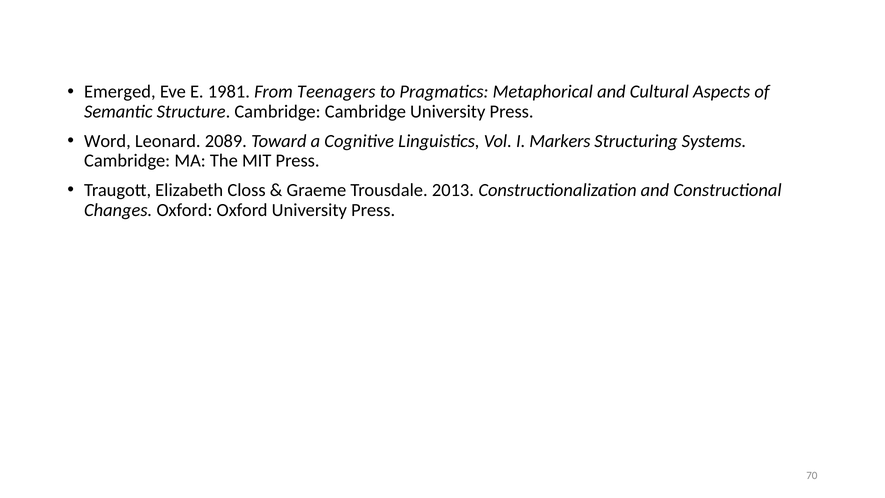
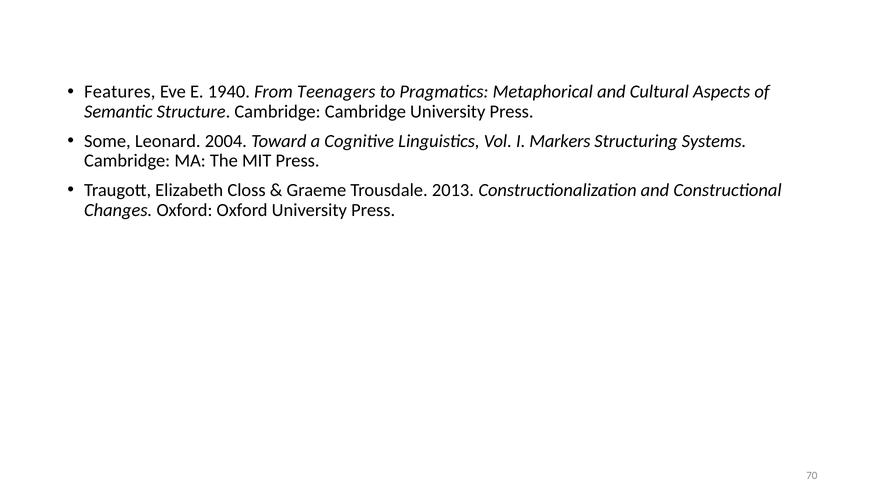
Emerged: Emerged -> Features
1981: 1981 -> 1940
Word: Word -> Some
2089: 2089 -> 2004
